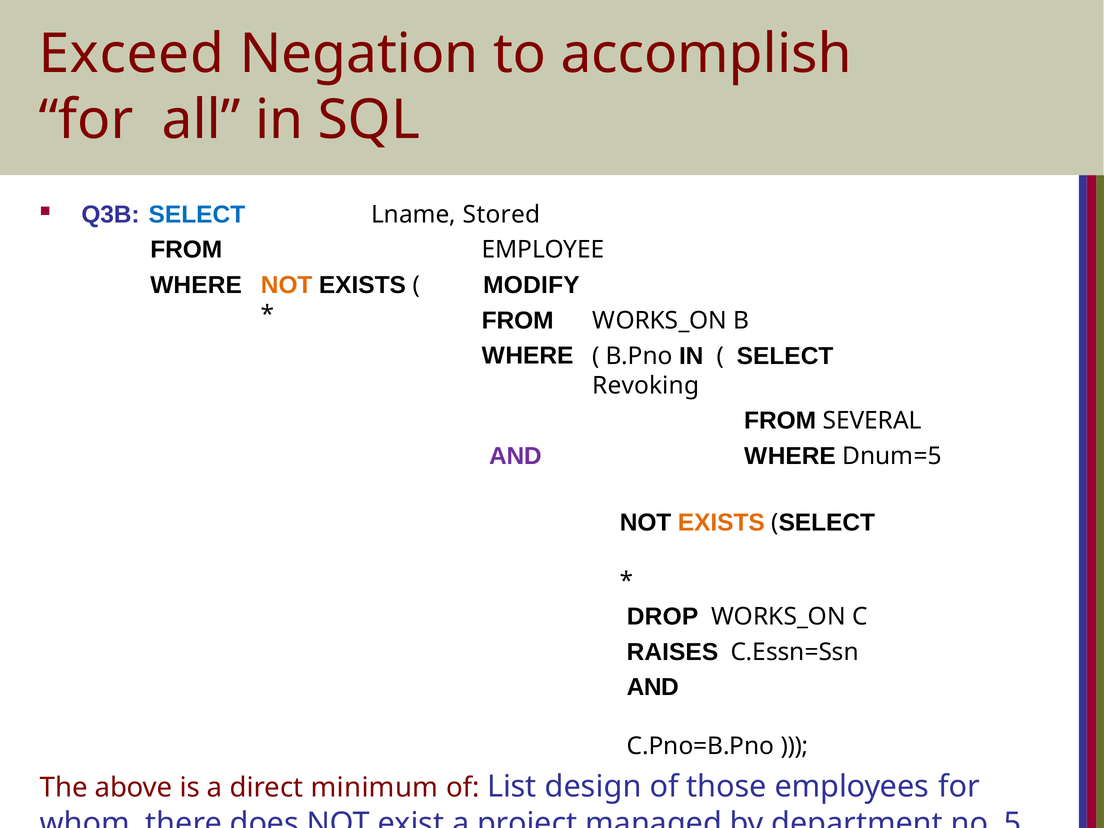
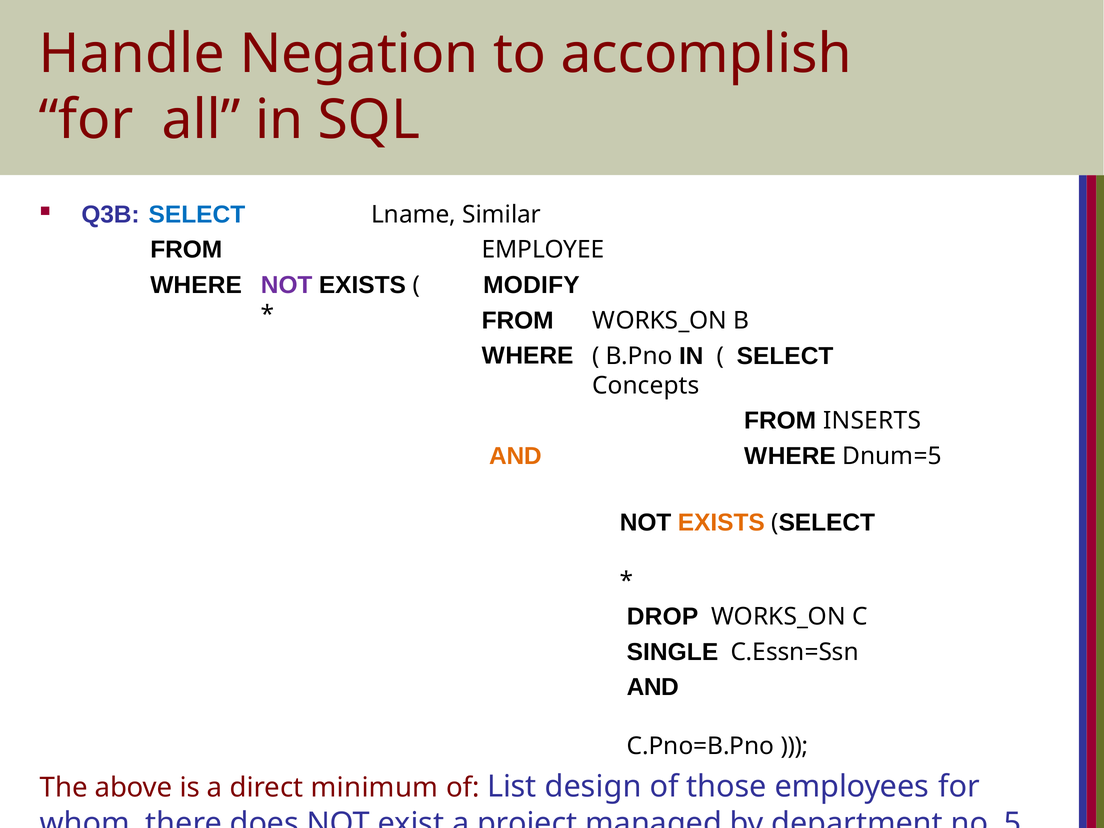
Exceed: Exceed -> Handle
Stored: Stored -> Similar
NOT at (287, 285) colour: orange -> purple
Revoking: Revoking -> Concepts
SEVERAL: SEVERAL -> INSERTS
AND at (515, 456) colour: purple -> orange
RAISES: RAISES -> SINGLE
